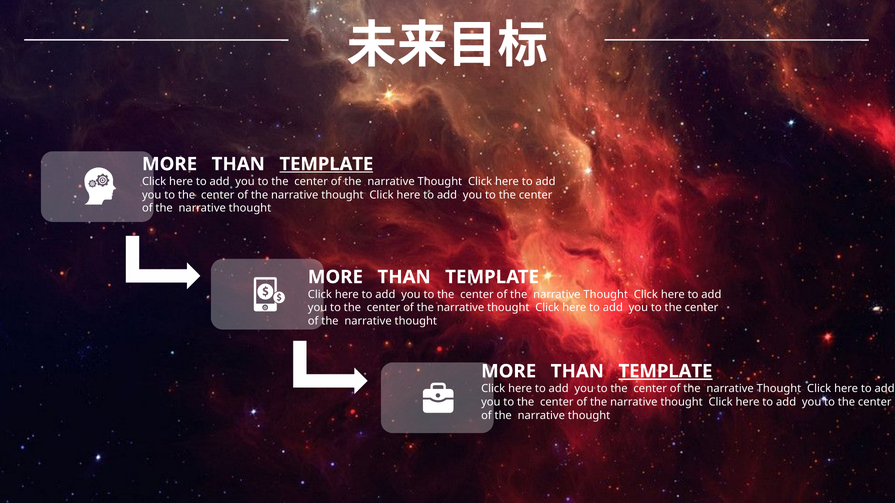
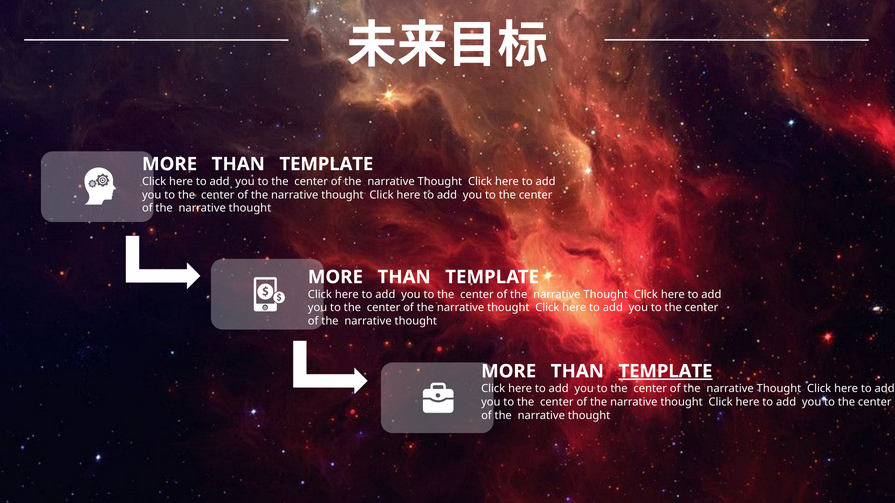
TEMPLATE at (326, 164) underline: present -> none
